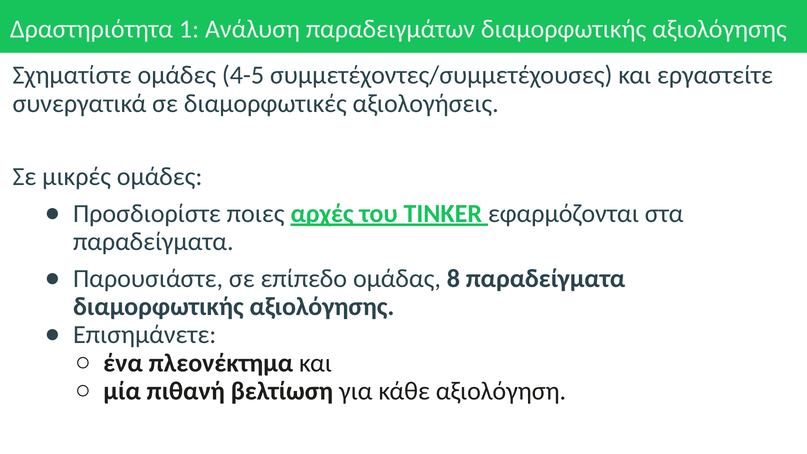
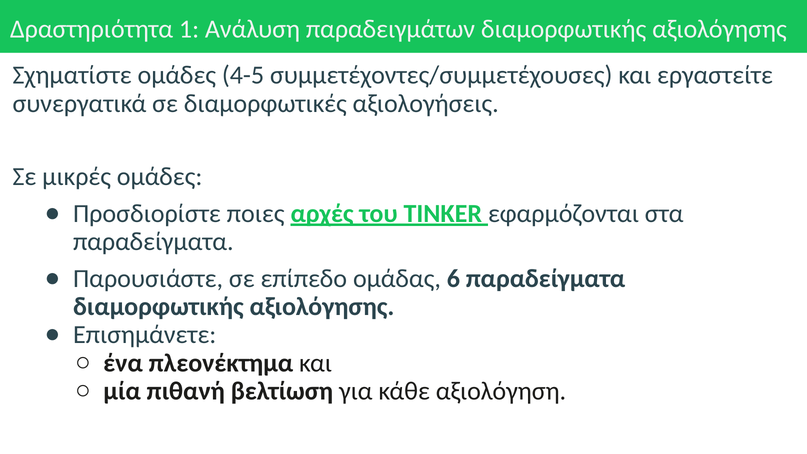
8: 8 -> 6
